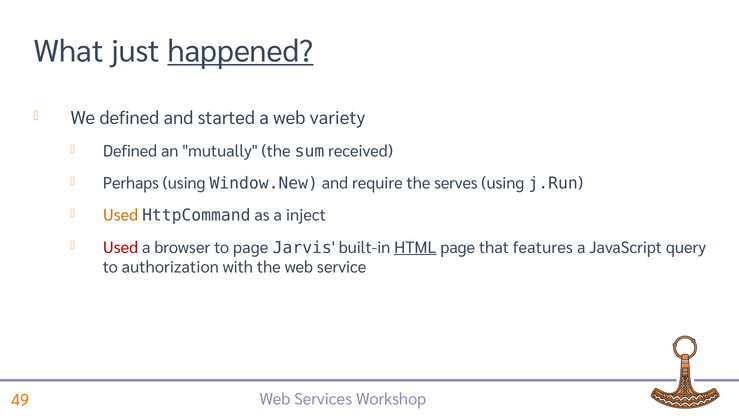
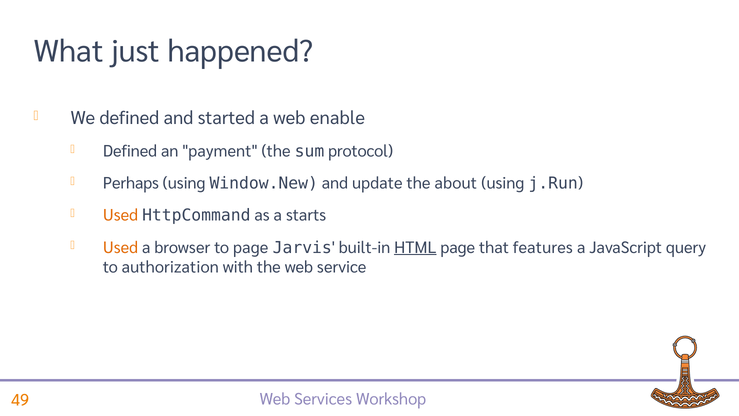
happened underline: present -> none
variety: variety -> enable
mutually: mutually -> payment
received: received -> protocol
require: require -> update
serves: serves -> about
inject: inject -> starts
Used at (121, 247) colour: red -> orange
